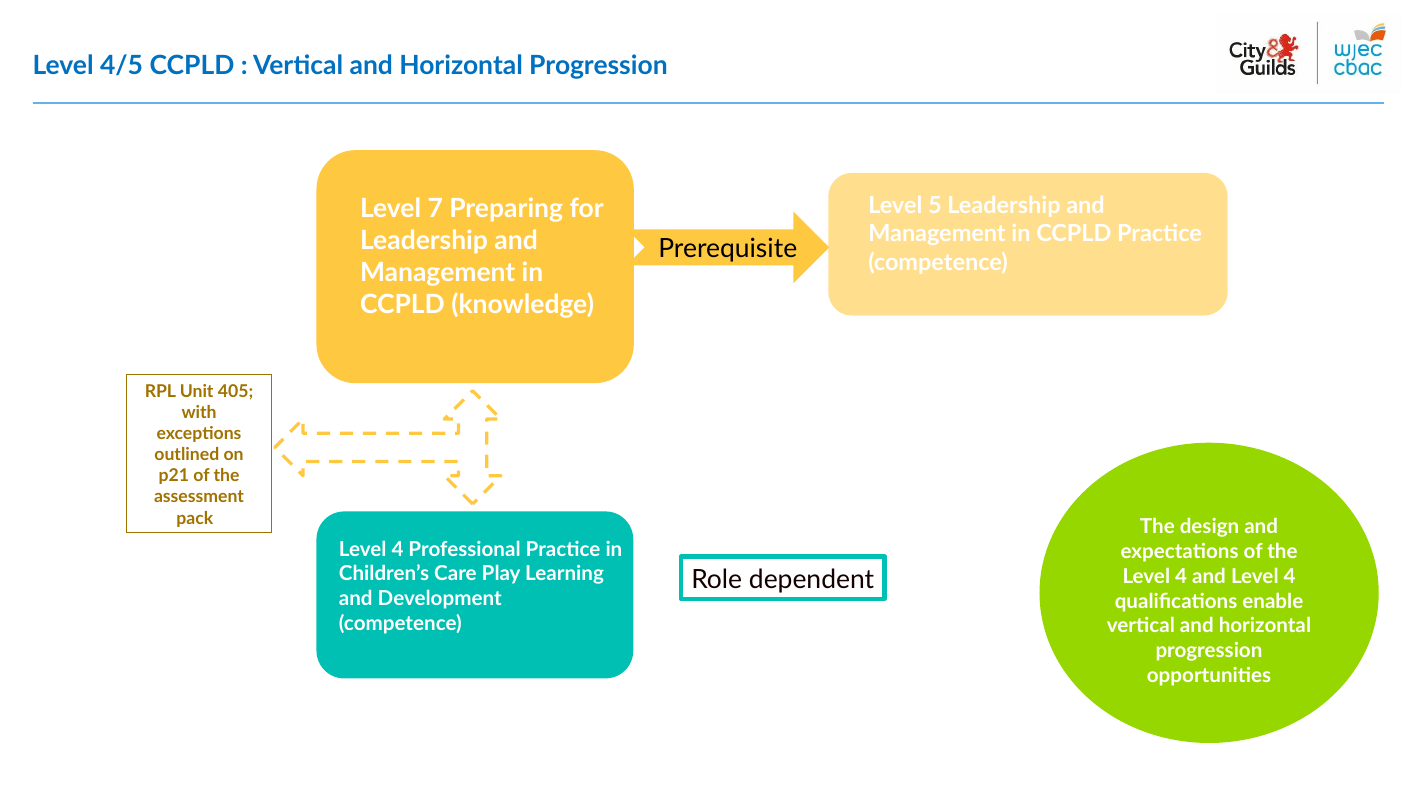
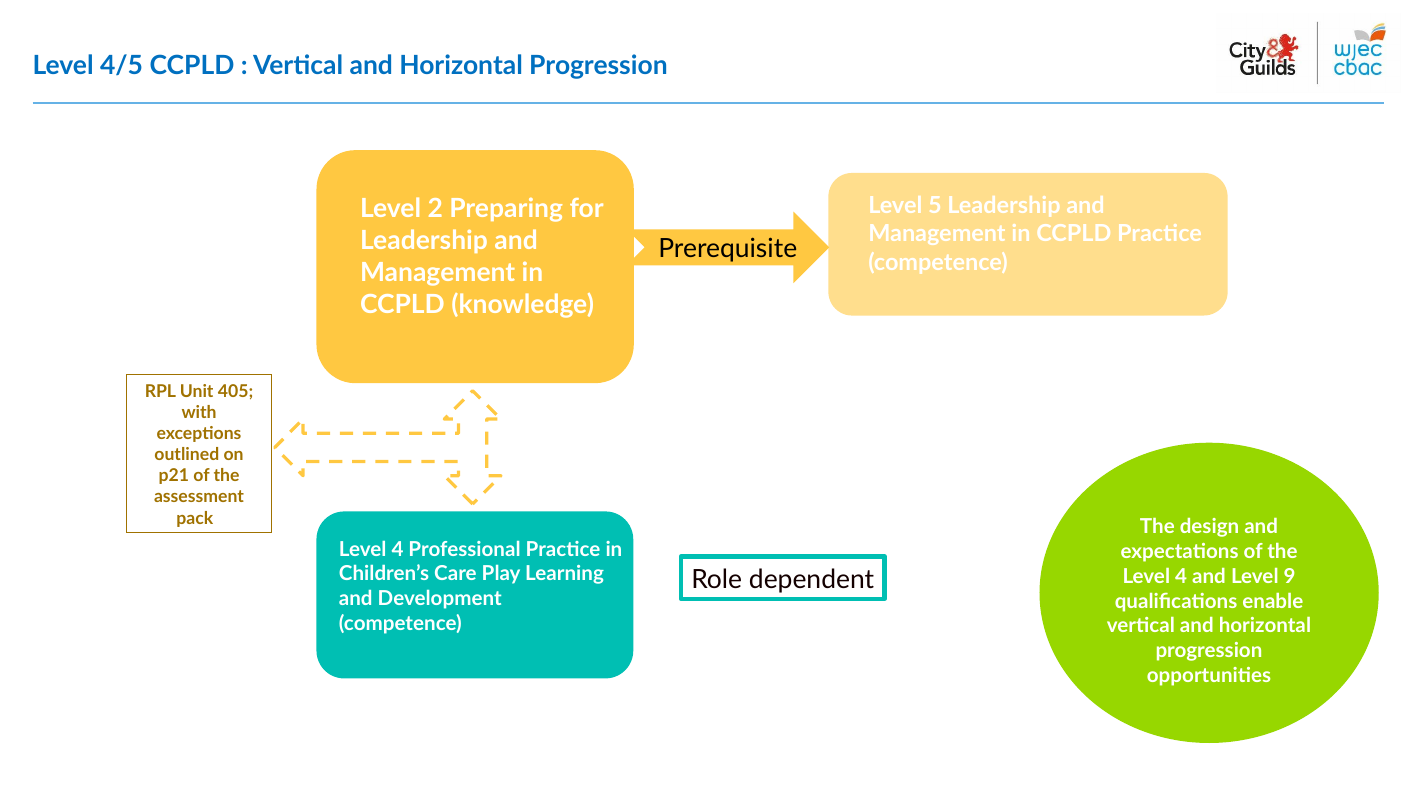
7: 7 -> 2
and Level 4: 4 -> 9
